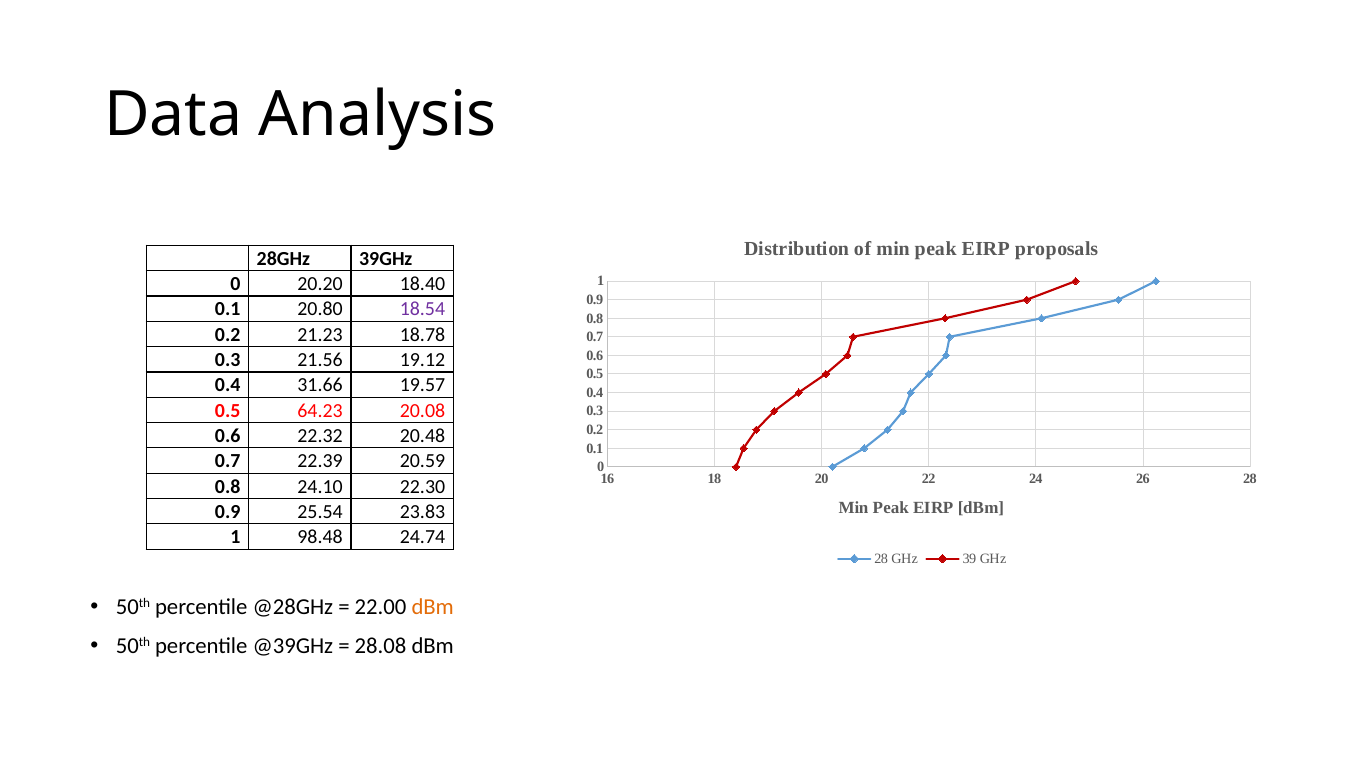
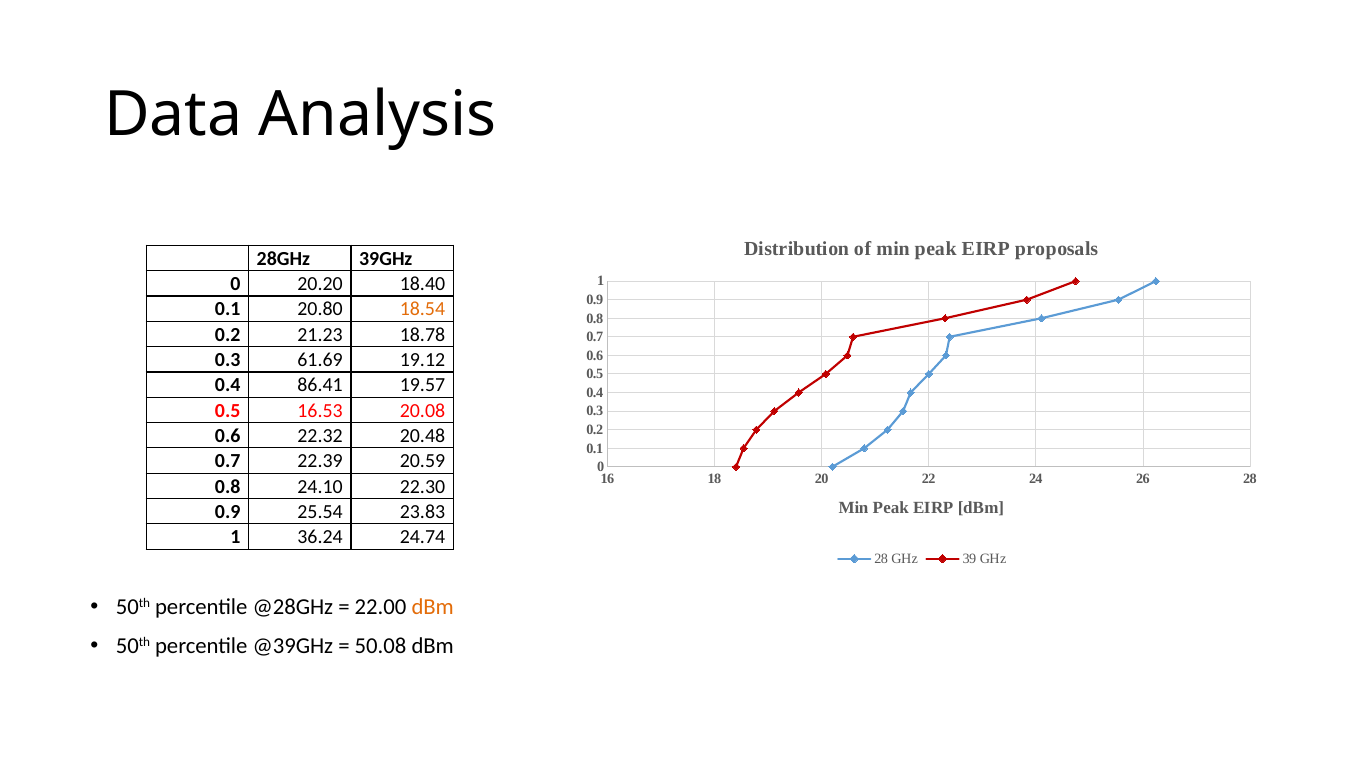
18.54 colour: purple -> orange
21.56: 21.56 -> 61.69
31.66: 31.66 -> 86.41
64.23: 64.23 -> 16.53
98.48: 98.48 -> 36.24
28.08: 28.08 -> 50.08
